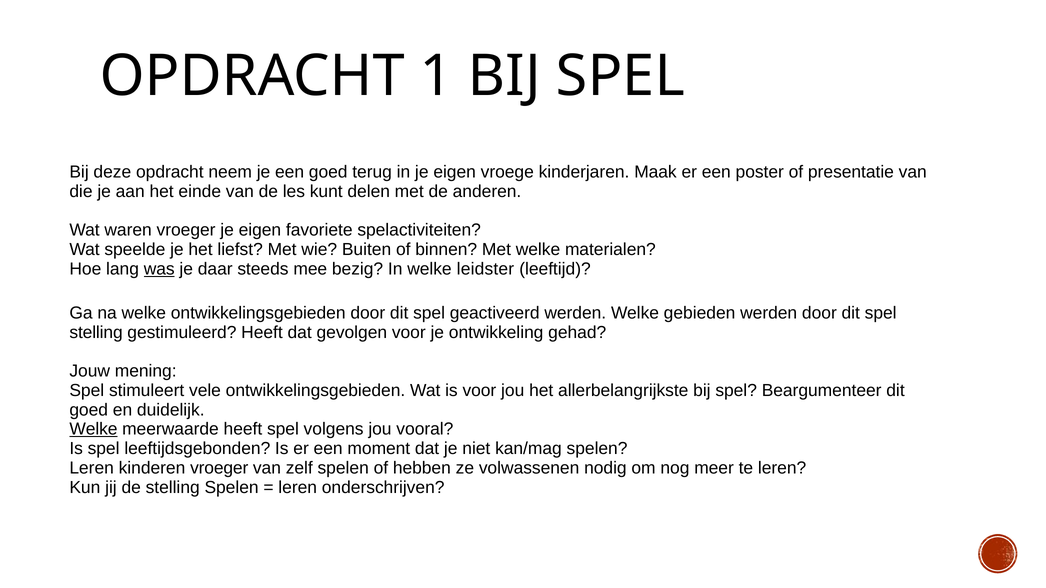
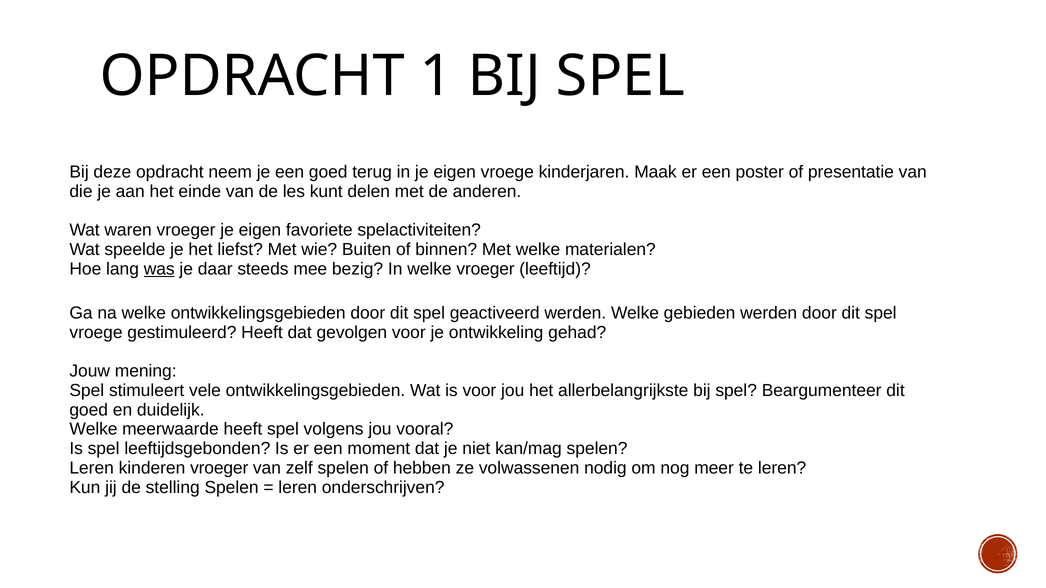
welke leidster: leidster -> vroeger
stelling at (96, 333): stelling -> vroege
Welke at (93, 429) underline: present -> none
